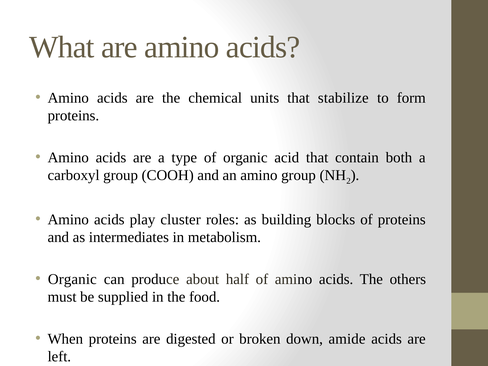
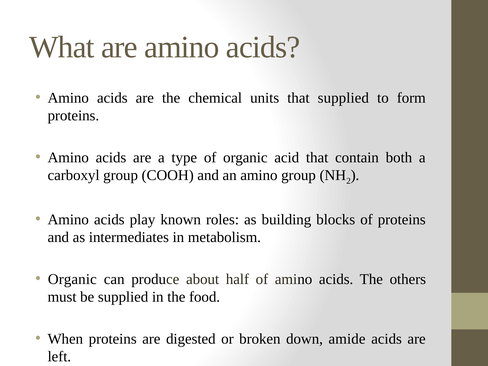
that stabilize: stabilize -> supplied
cluster: cluster -> known
